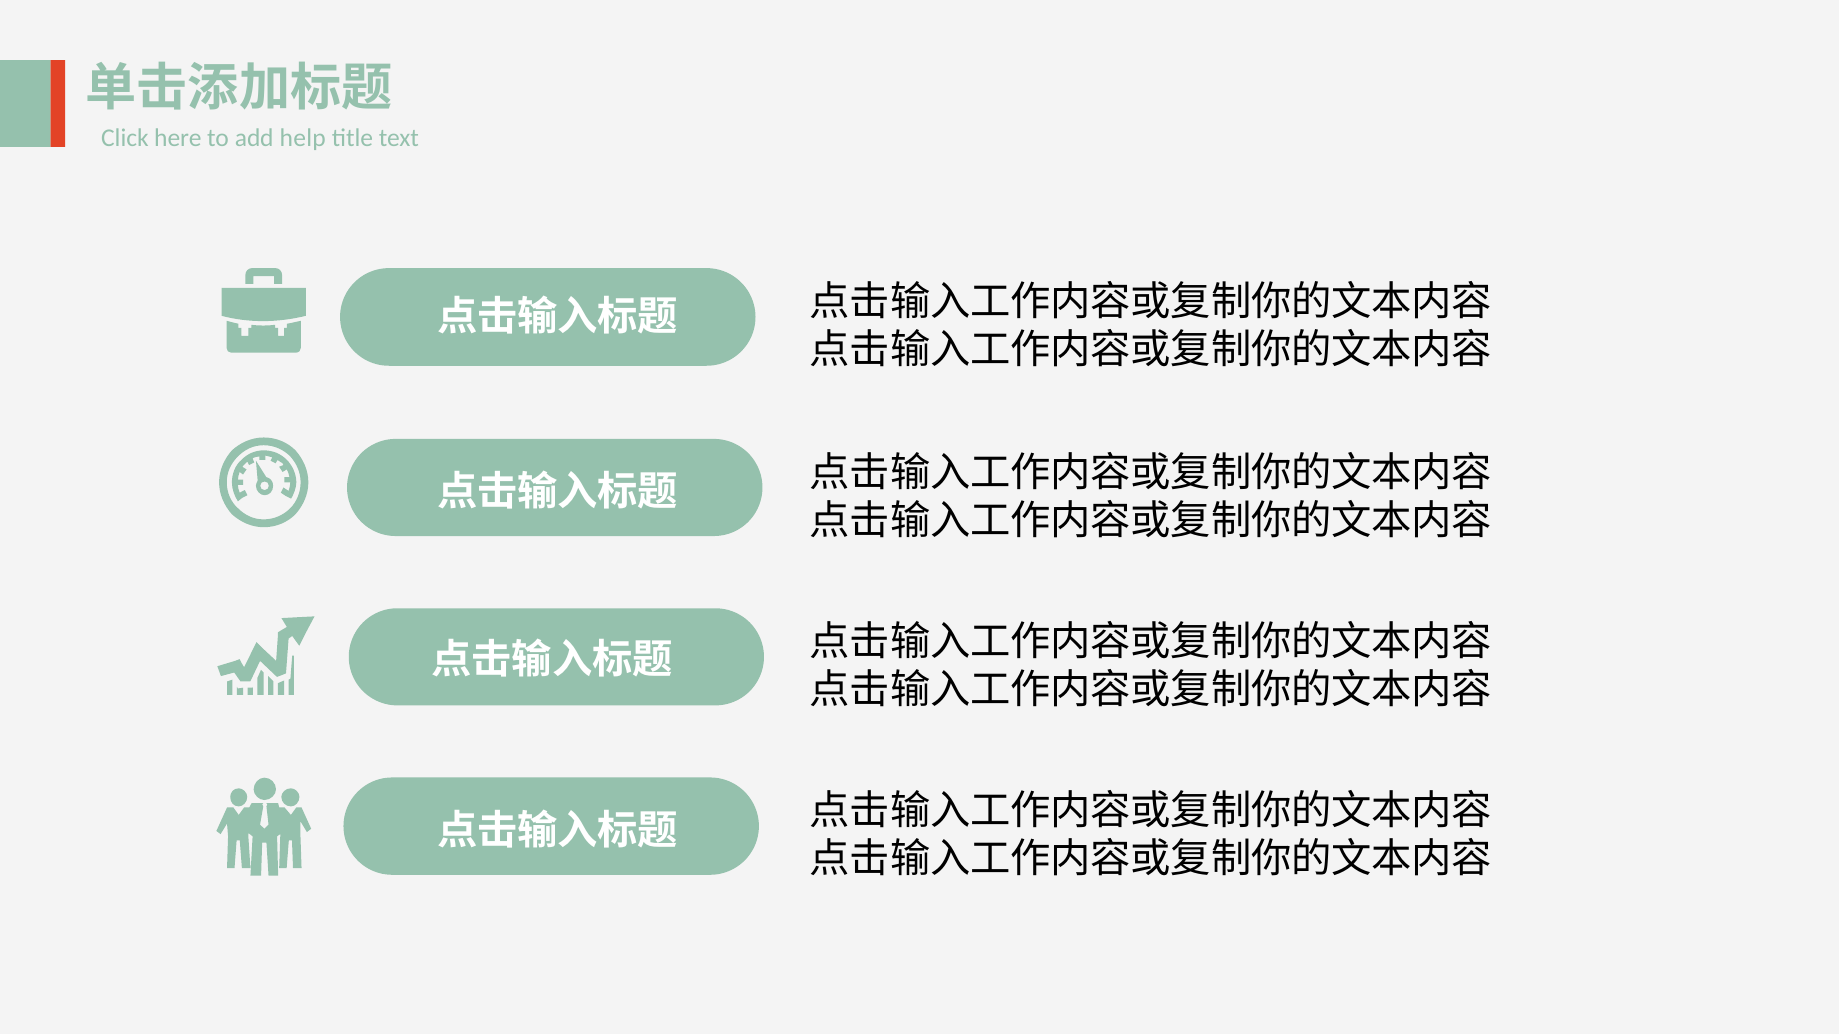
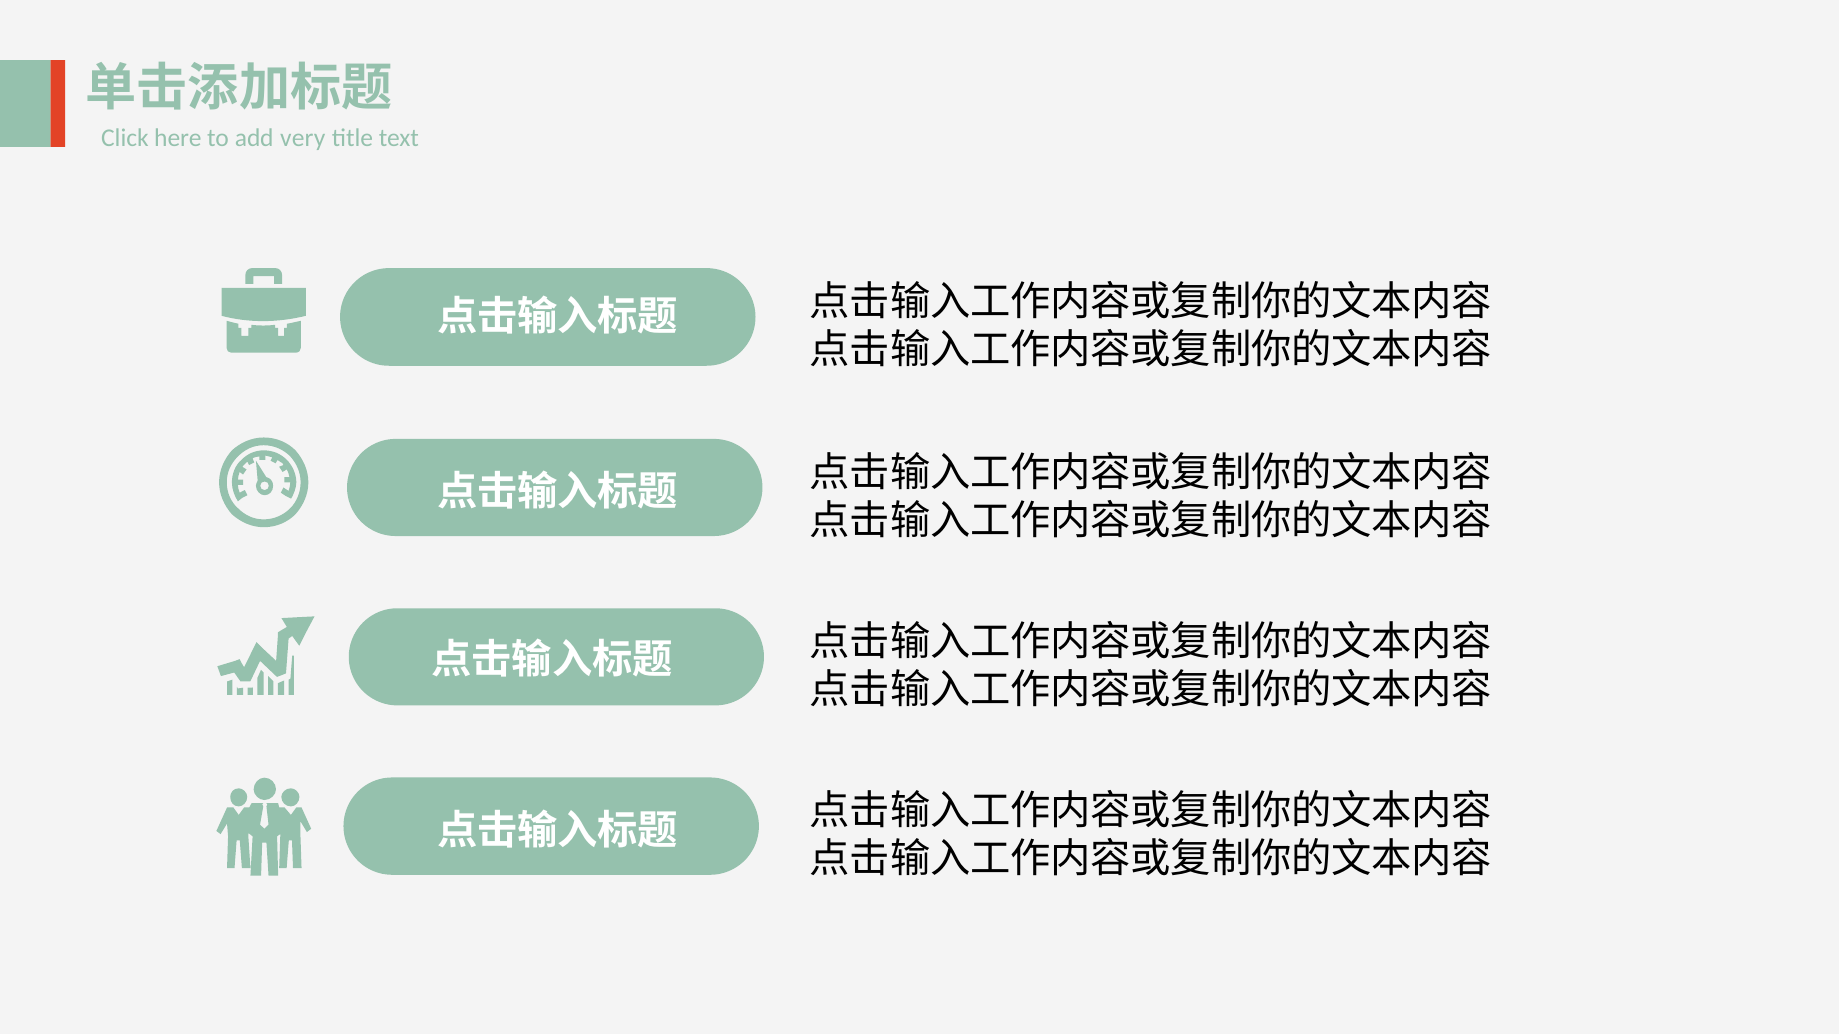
help: help -> very
